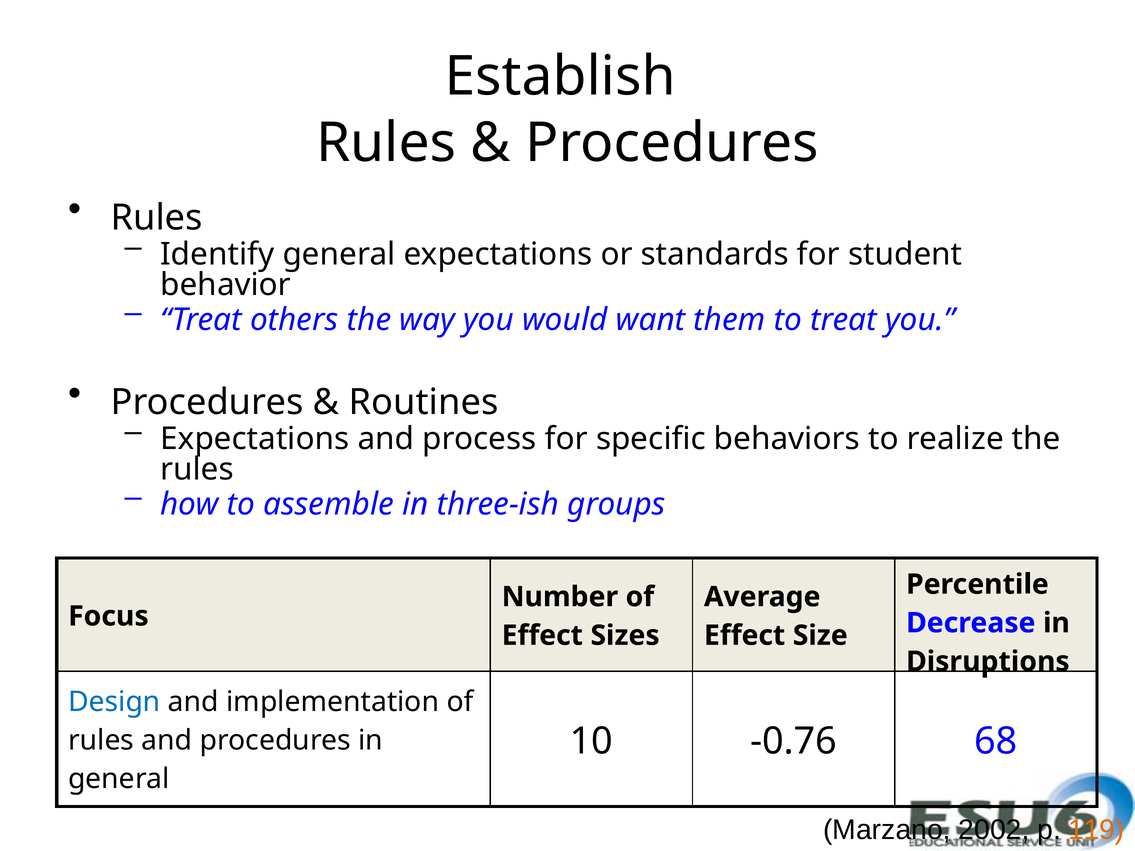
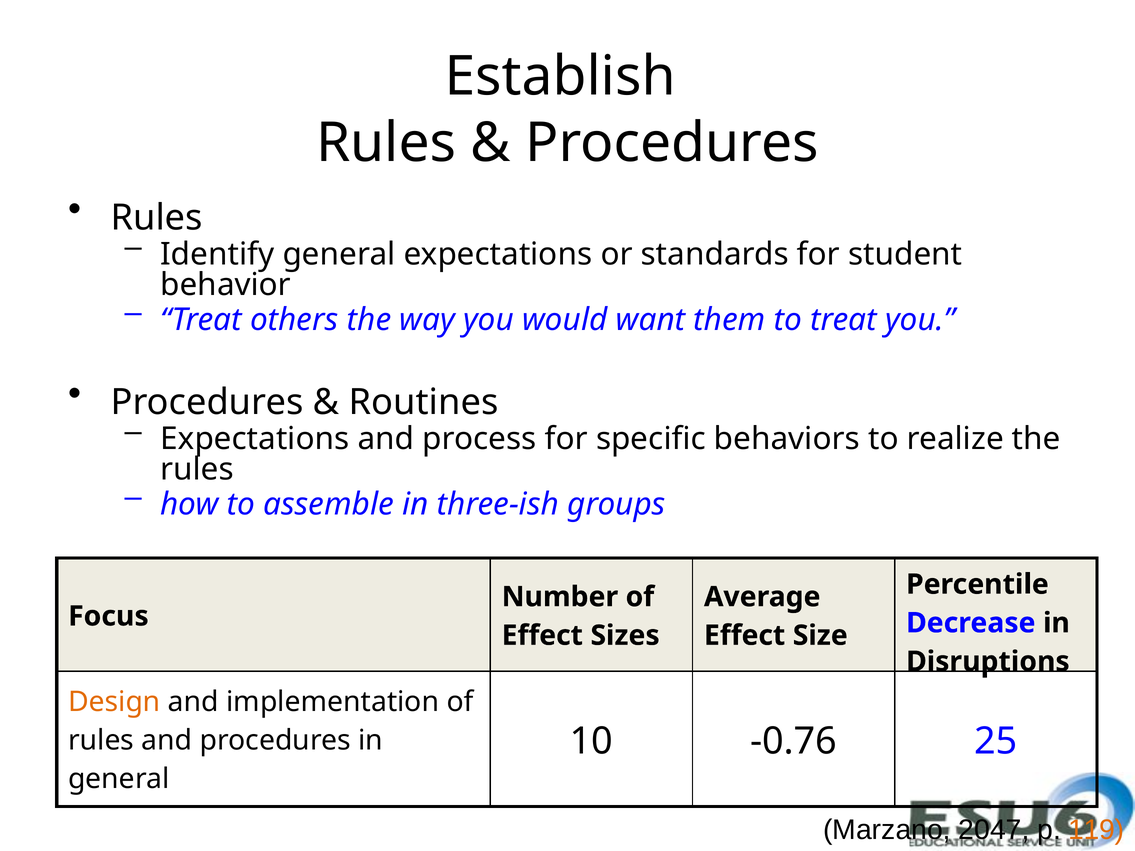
Design colour: blue -> orange
68: 68 -> 25
2002: 2002 -> 2047
